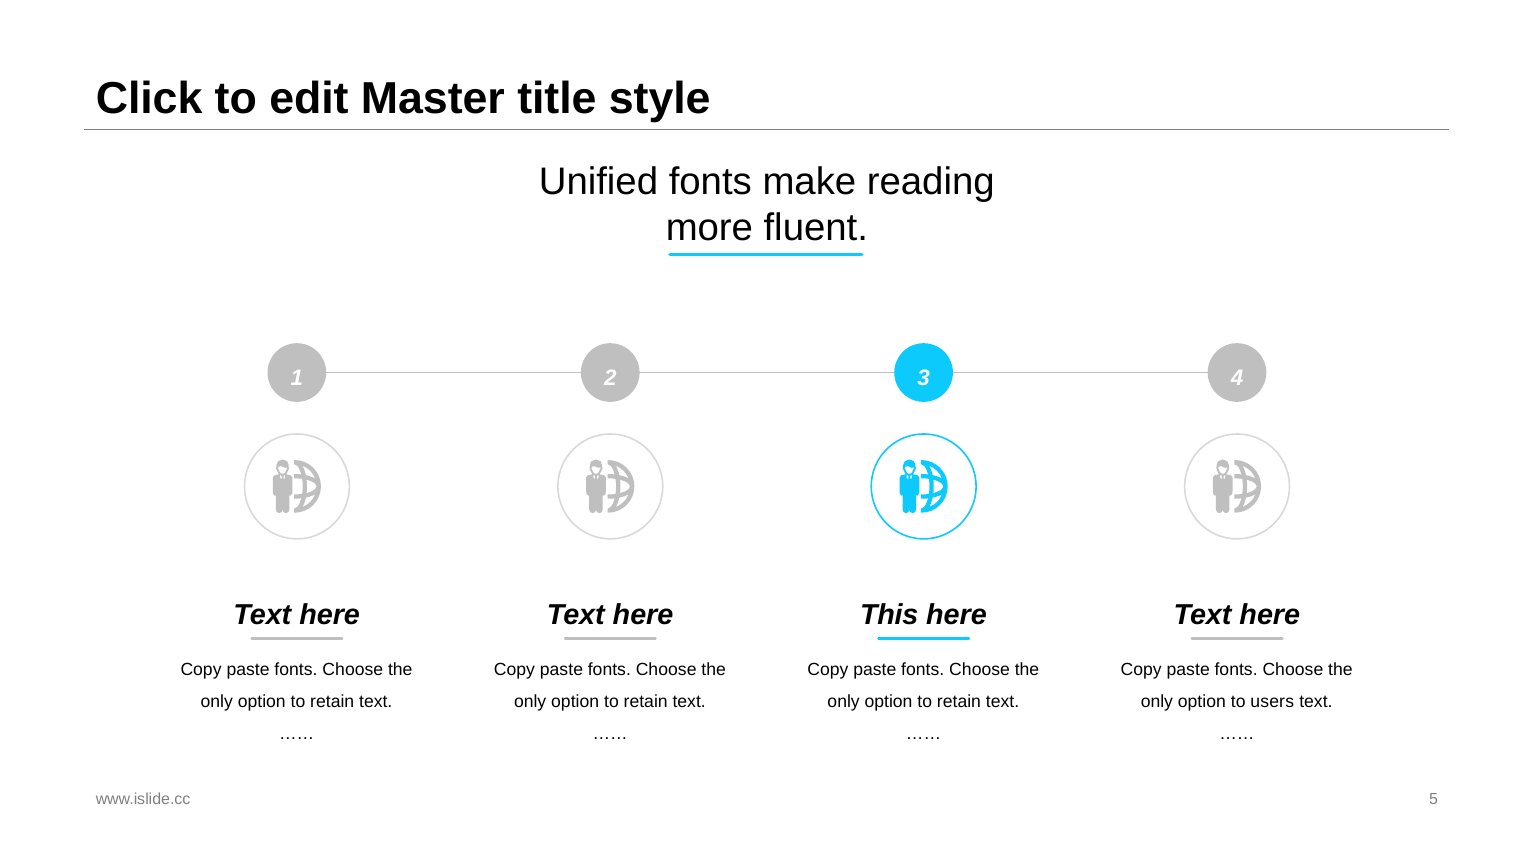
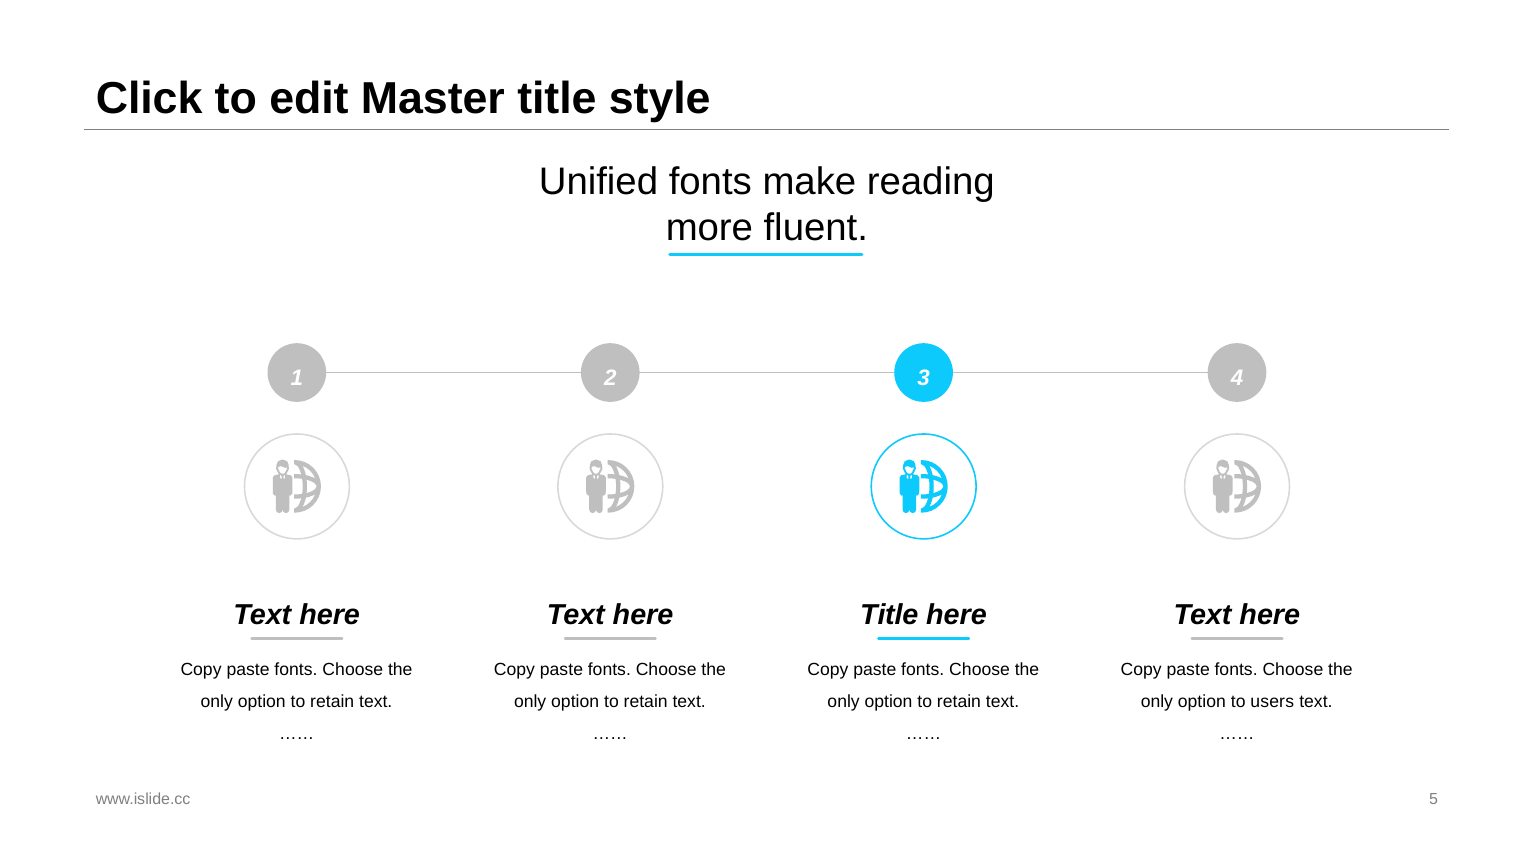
This at (889, 615): This -> Title
